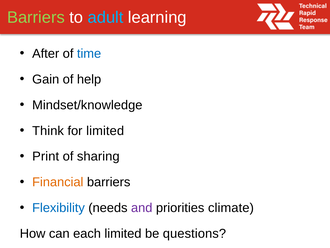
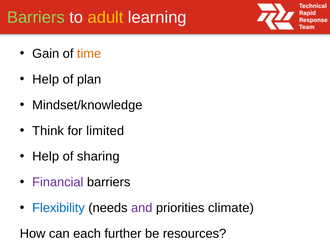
adult colour: light blue -> yellow
After: After -> Gain
time colour: blue -> orange
Gain at (46, 79): Gain -> Help
help: help -> plan
Print at (46, 156): Print -> Help
Financial colour: orange -> purple
each limited: limited -> further
questions: questions -> resources
